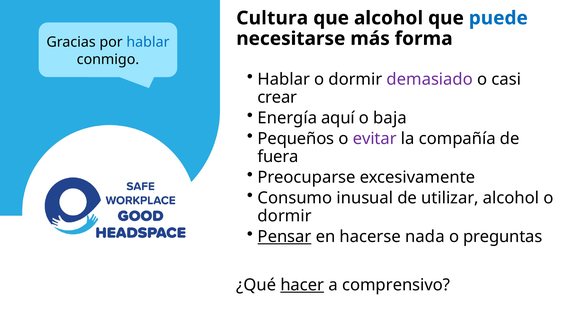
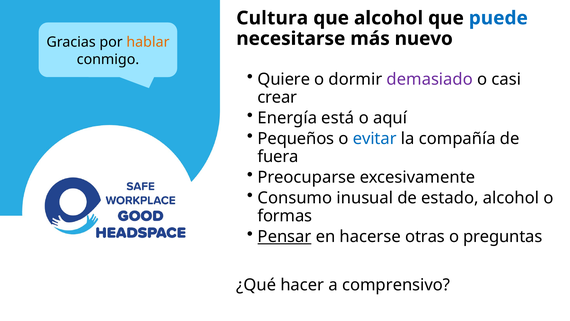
forma: forma -> nuevo
hablar at (148, 42) colour: blue -> orange
Hablar at (284, 79): Hablar -> Quiere
aquí: aquí -> está
baja: baja -> aquí
evitar colour: purple -> blue
utilizar: utilizar -> estado
dormir at (285, 216): dormir -> formas
nada: nada -> otras
hacer underline: present -> none
